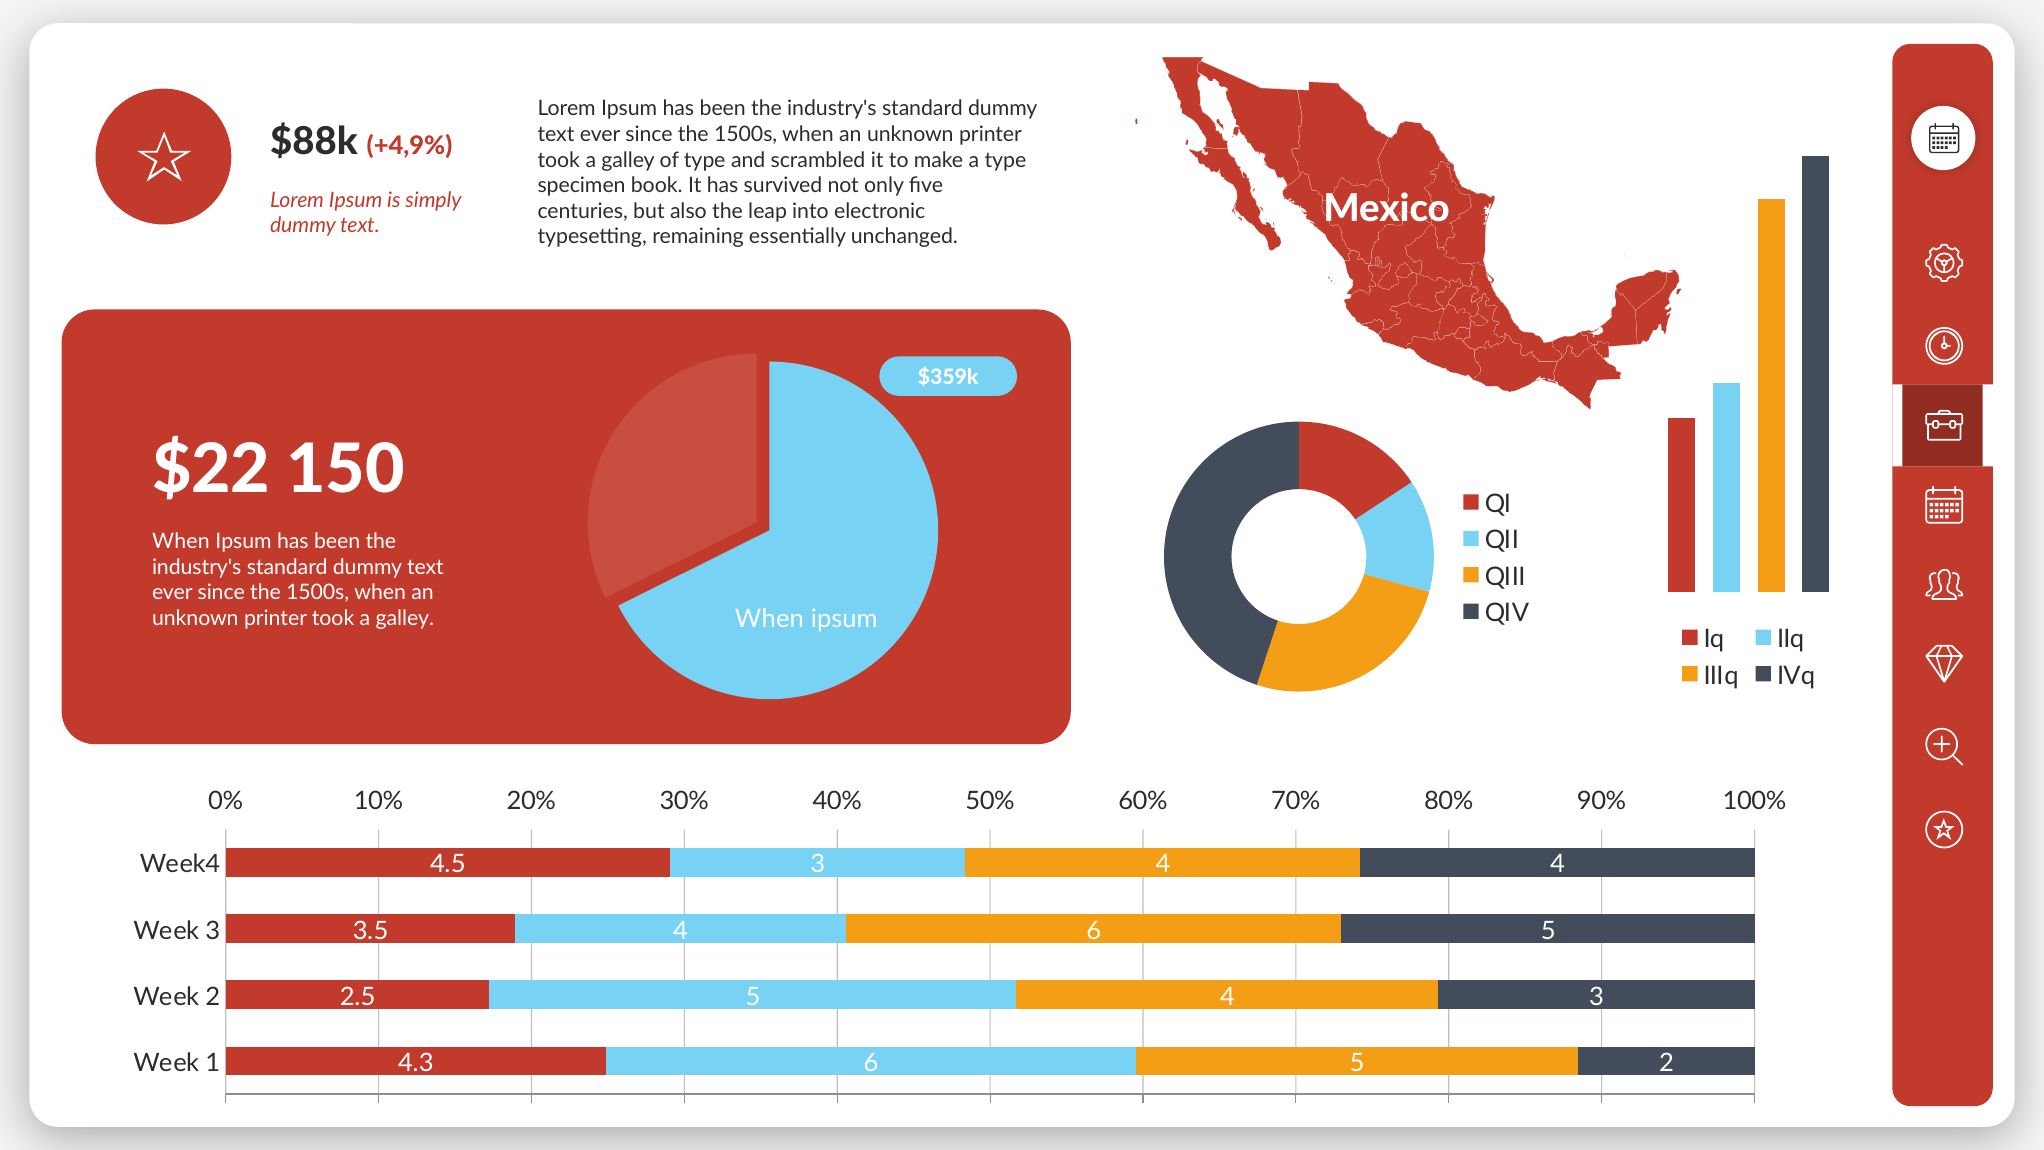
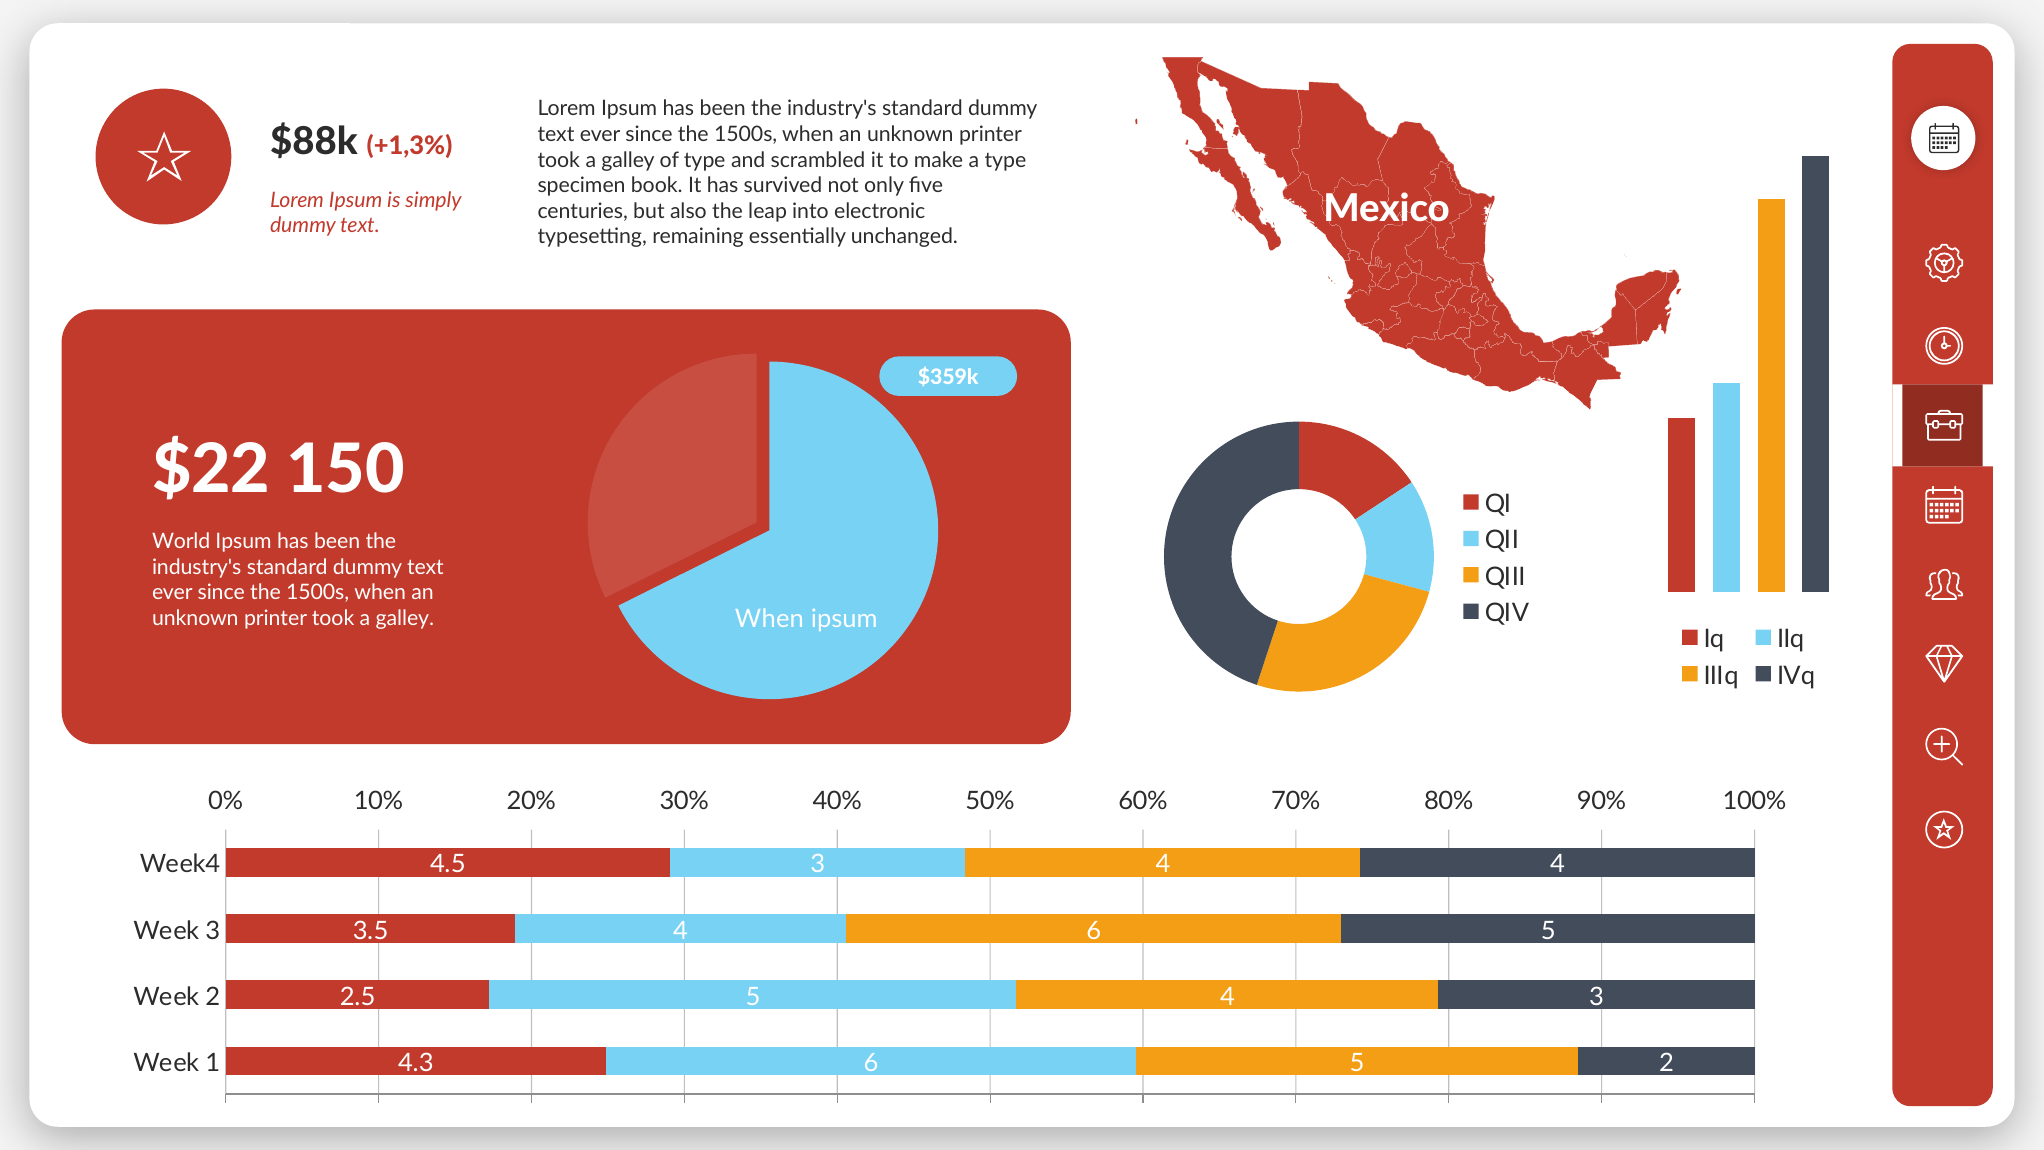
+4,9%: +4,9% -> +1,3%
When at (181, 541): When -> World
